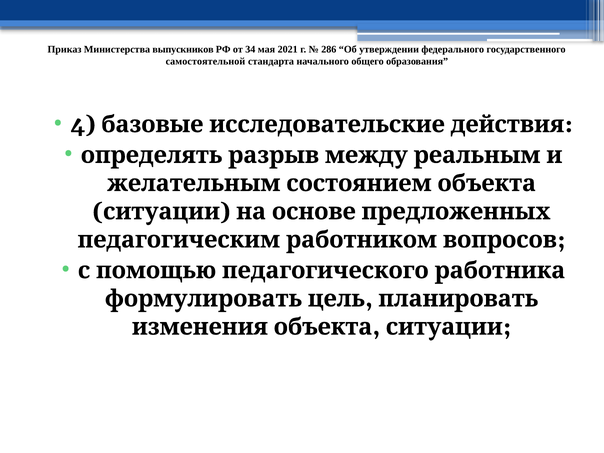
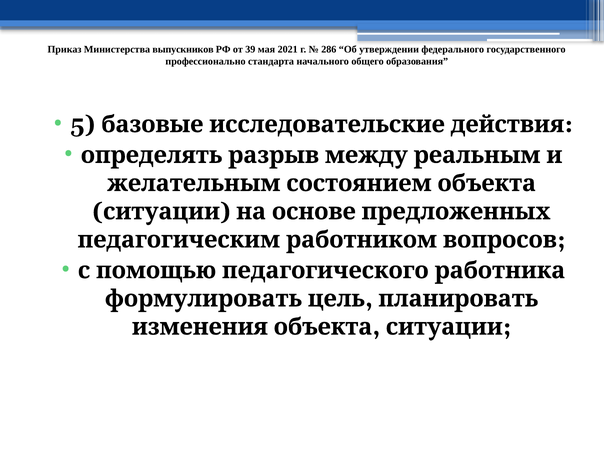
34: 34 -> 39
самостоятельной: самостоятельной -> профессионально
4: 4 -> 5
